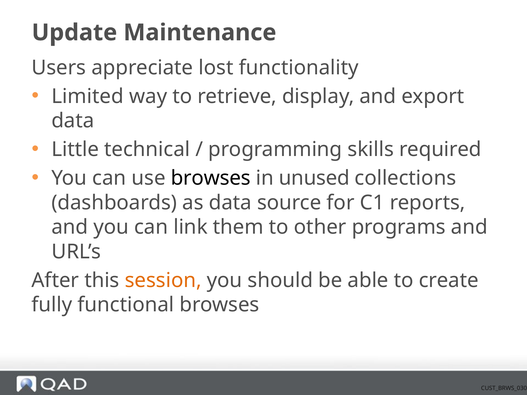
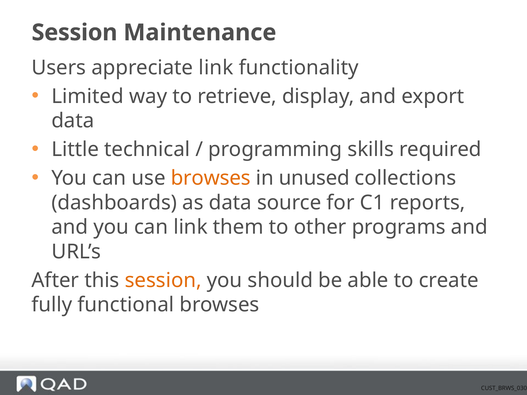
Update at (74, 33): Update -> Session
appreciate lost: lost -> link
browses at (211, 178) colour: black -> orange
